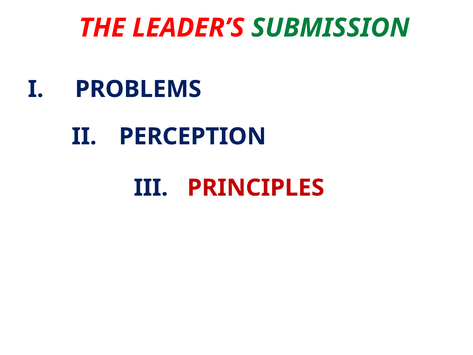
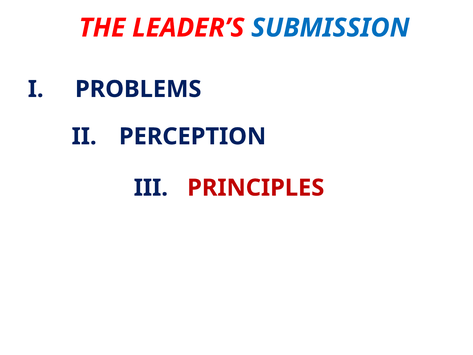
SUBMISSION colour: green -> blue
